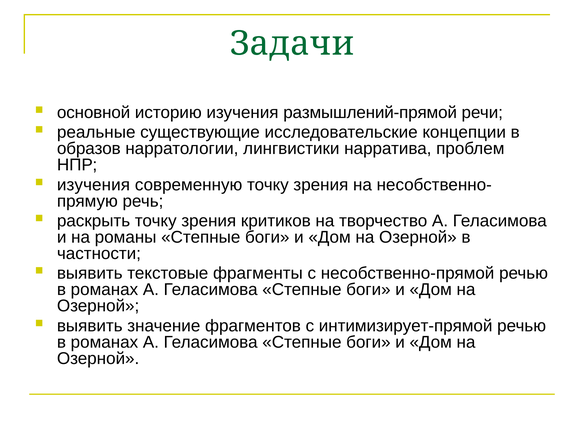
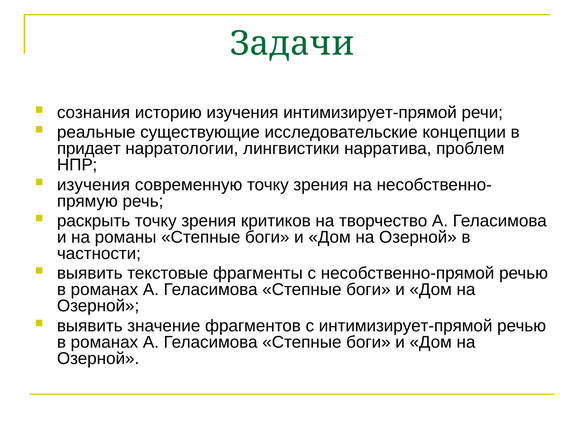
основной: основной -> сознания
изучения размышлений-прямой: размышлений-прямой -> интимизирует-прямой
образов: образов -> придает
